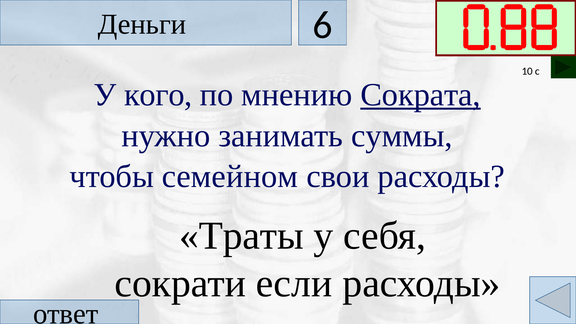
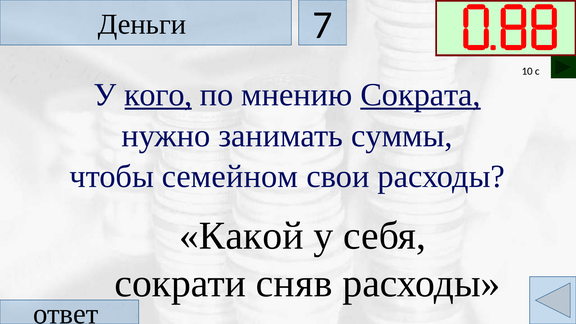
6: 6 -> 7
кого underline: none -> present
Траты: Траты -> Какой
если: если -> сняв
